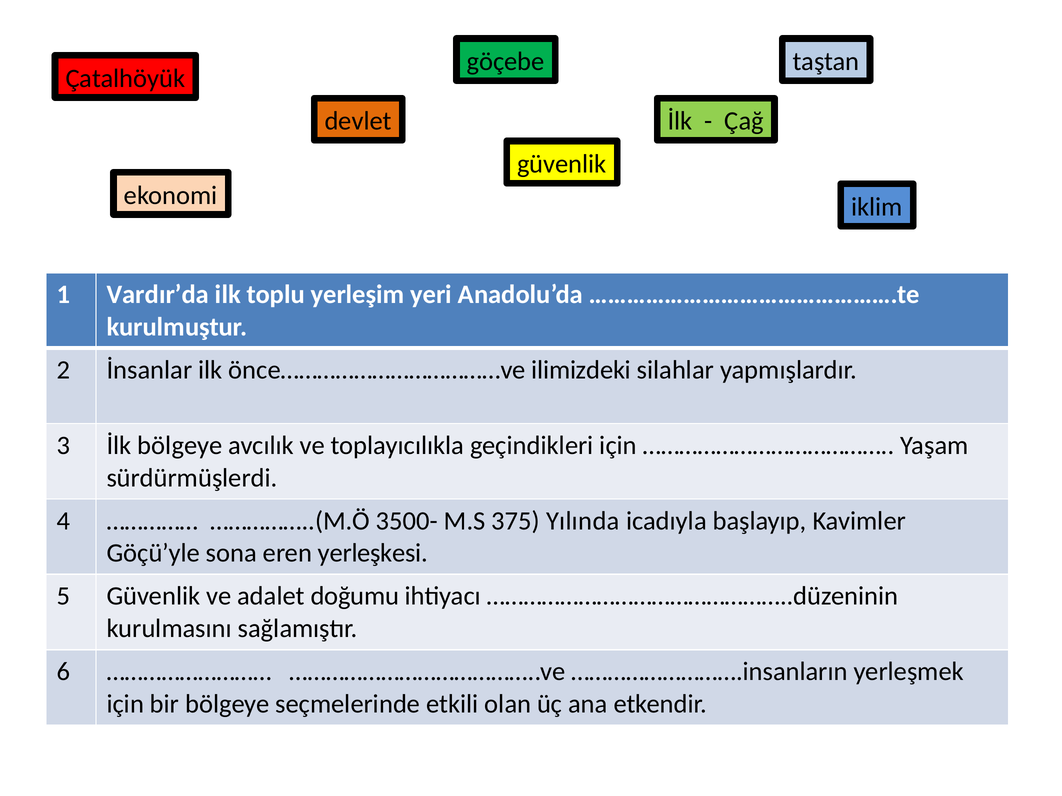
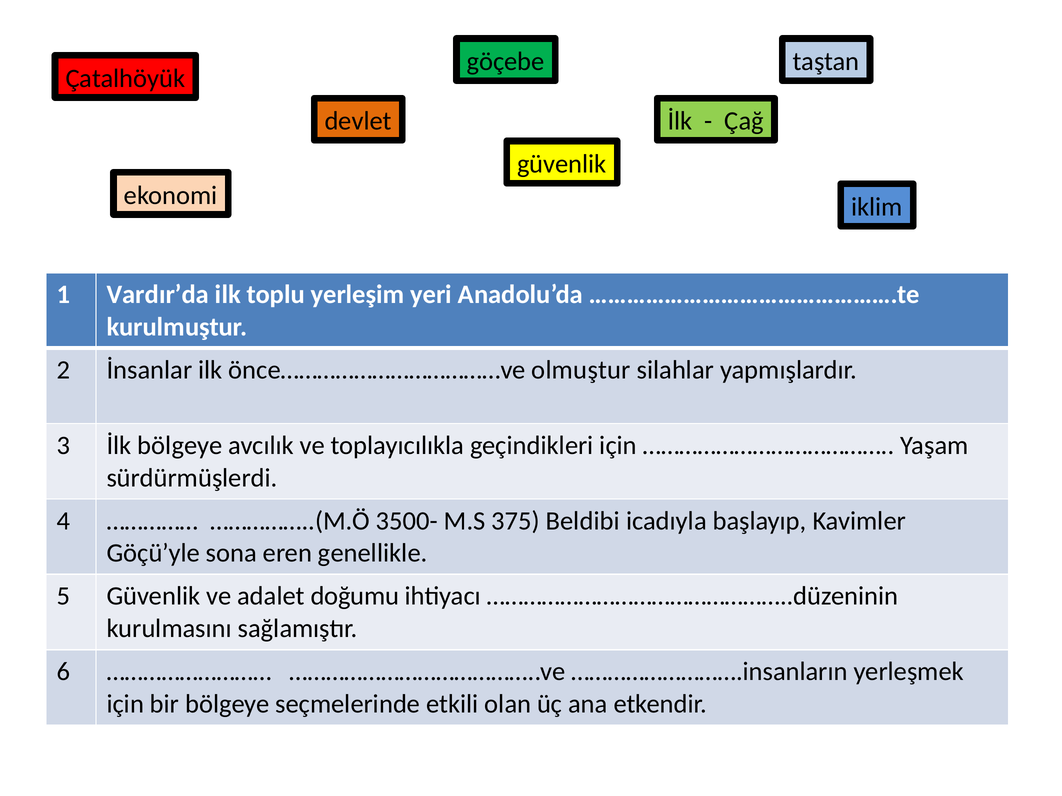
ilimizdeki: ilimizdeki -> olmuştur
Yılında: Yılında -> Beldibi
yerleşkesi: yerleşkesi -> genellikle
